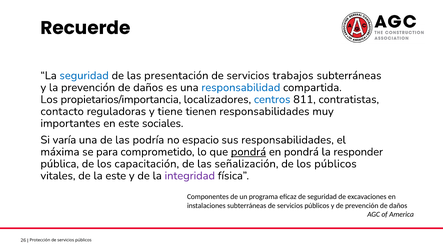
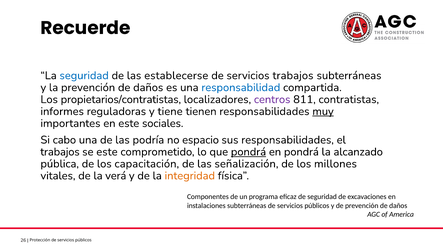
presentación: presentación -> establecerse
propietarios/importancia: propietarios/importancia -> propietarios/contratistas
centros colour: blue -> purple
contacto: contacto -> informes
muy underline: none -> present
varía: varía -> cabo
máxima at (60, 152): máxima -> trabajos
se para: para -> este
responder: responder -> alcanzado
los públicos: públicos -> millones
la este: este -> verá
integridad colour: purple -> orange
